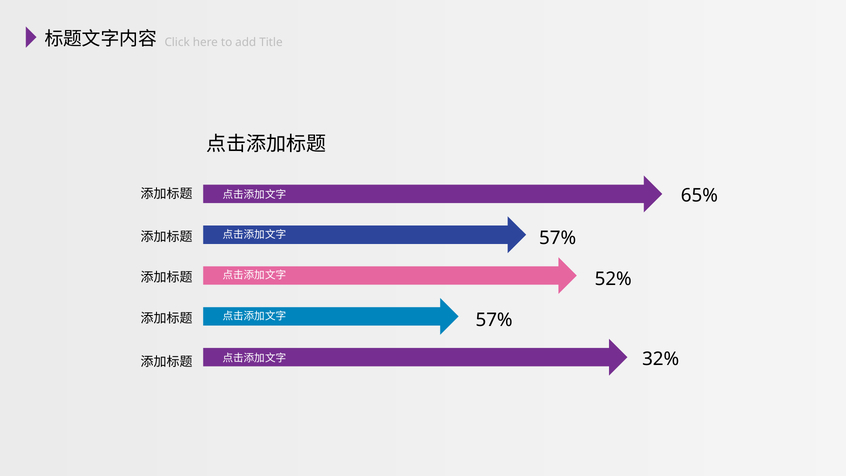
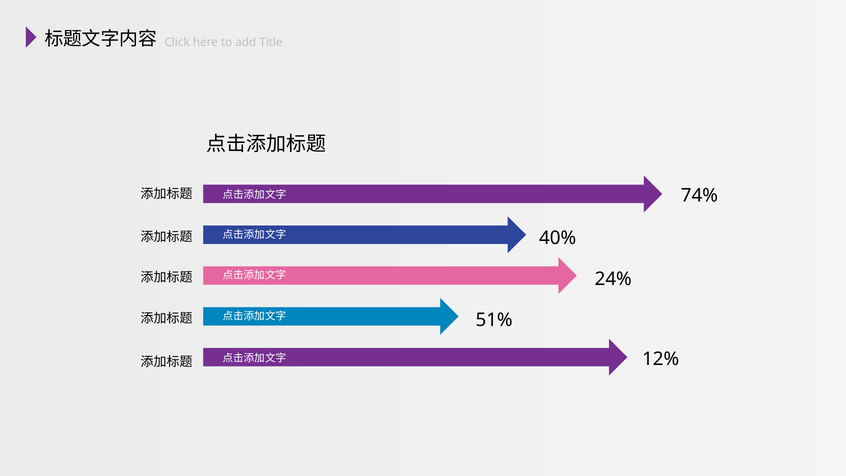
65%: 65% -> 74%
57% at (558, 238): 57% -> 40%
52%: 52% -> 24%
57% at (494, 320): 57% -> 51%
32%: 32% -> 12%
